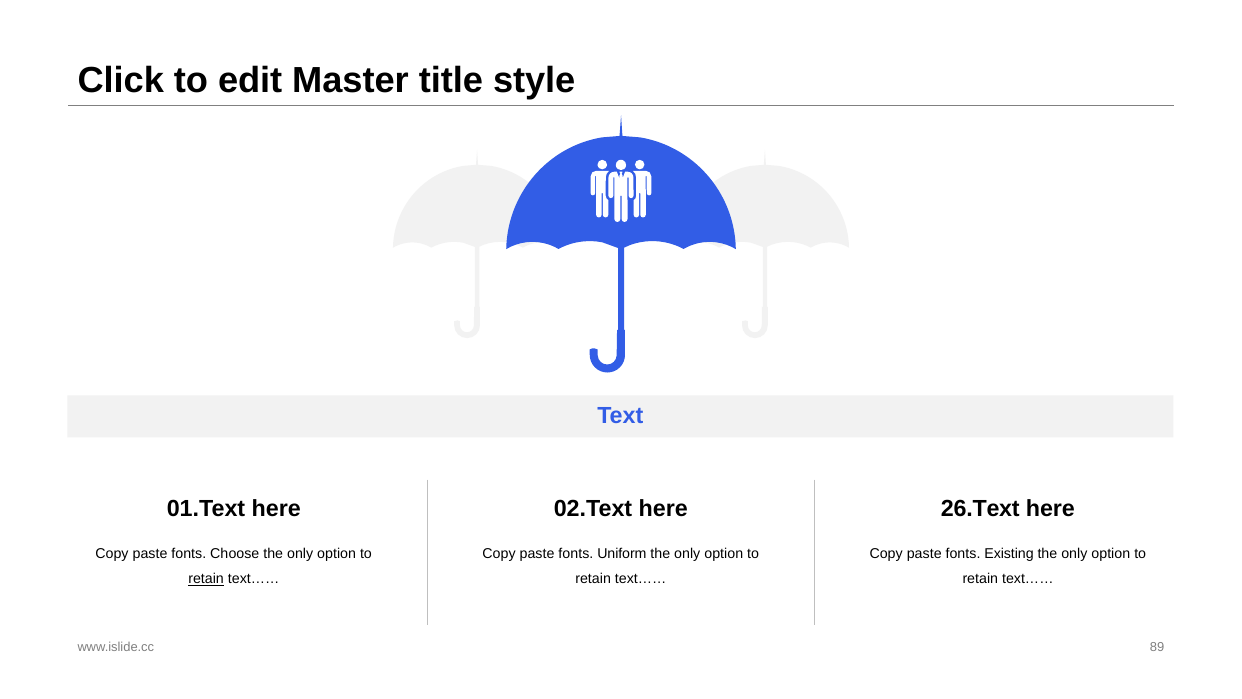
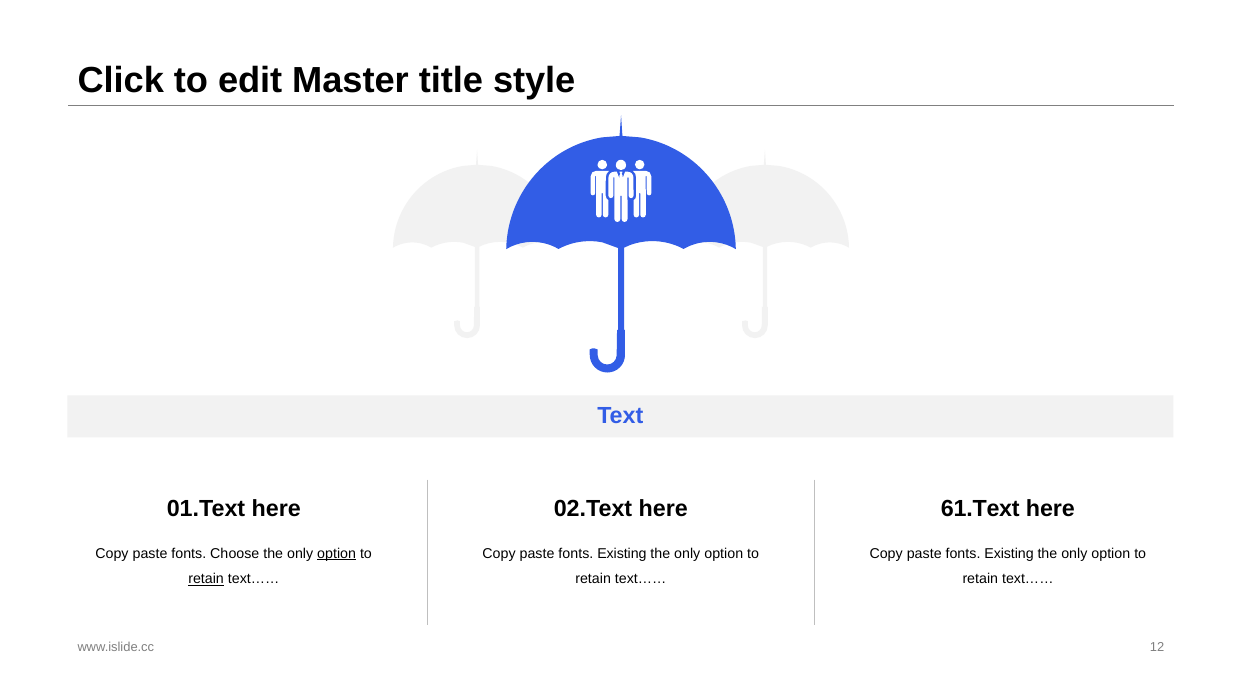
26.Text: 26.Text -> 61.Text
option at (337, 553) underline: none -> present
Uniform at (622, 553): Uniform -> Existing
89: 89 -> 12
